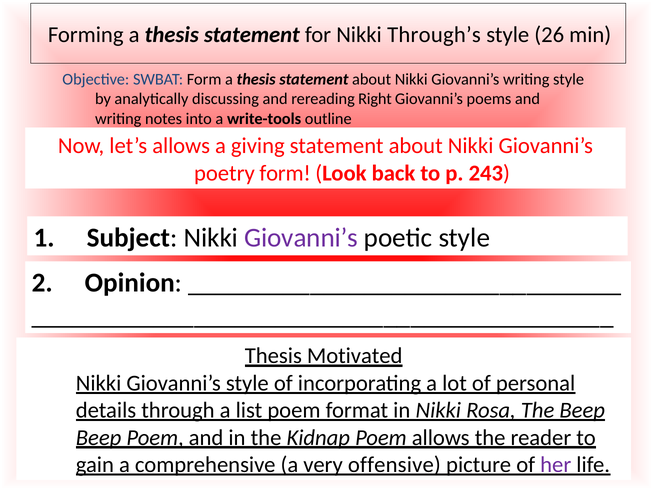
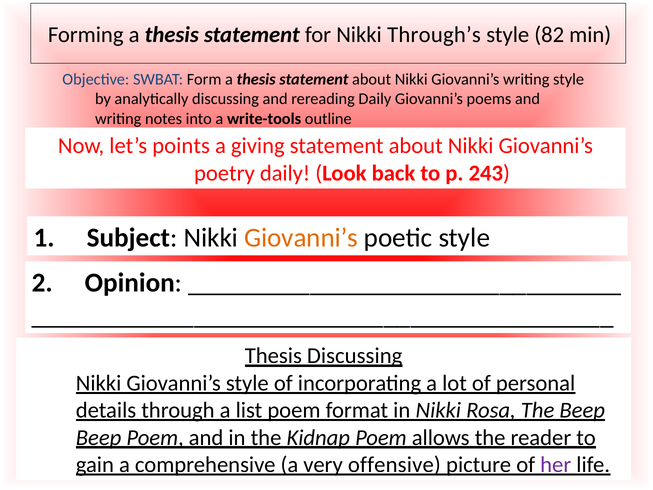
26: 26 -> 82
rereading Right: Right -> Daily
let’s allows: allows -> points
poetry form: form -> daily
Giovanni’s at (301, 238) colour: purple -> orange
Thesis Motivated: Motivated -> Discussing
